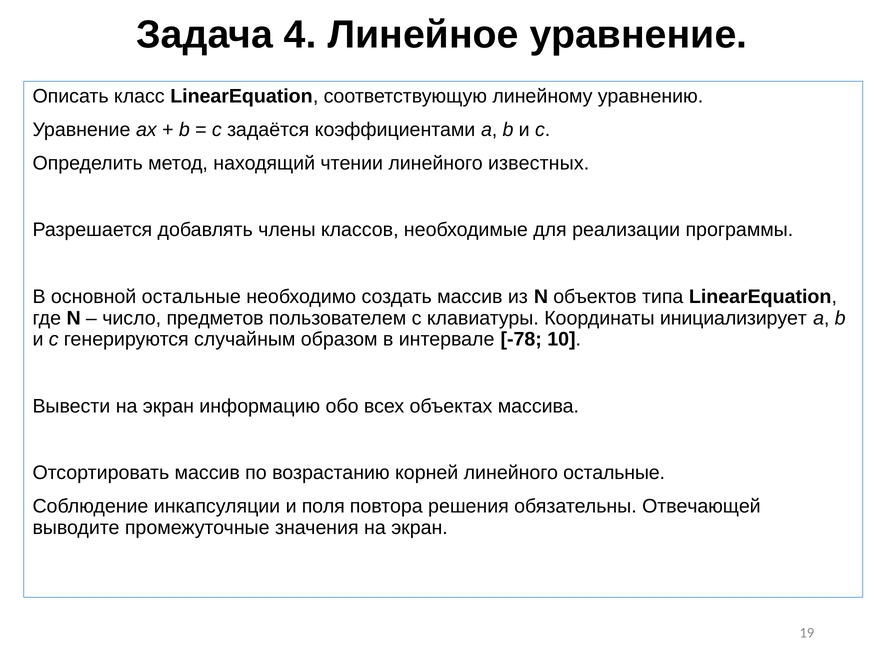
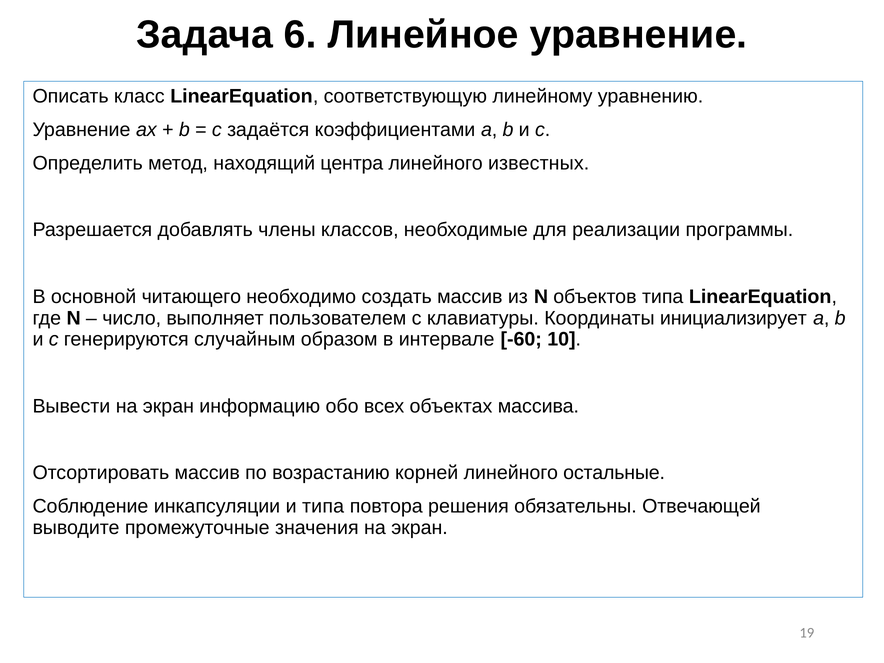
4: 4 -> 6
чтении: чтении -> центра
основной остальные: остальные -> читающего
предметов: предметов -> выполняет
-78: -78 -> -60
и поля: поля -> типа
